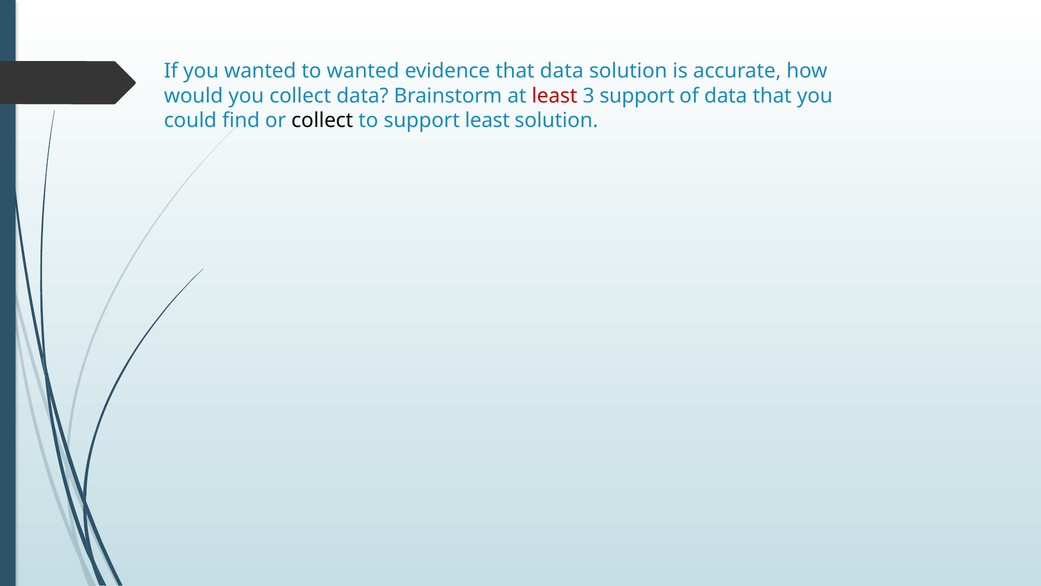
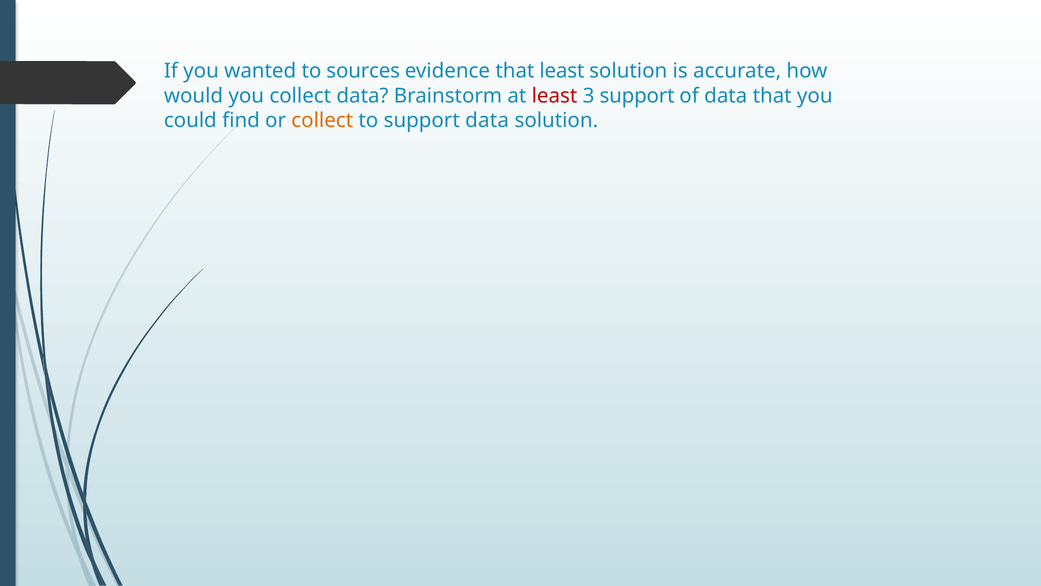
to wanted: wanted -> sources
that data: data -> least
collect at (322, 120) colour: black -> orange
support least: least -> data
